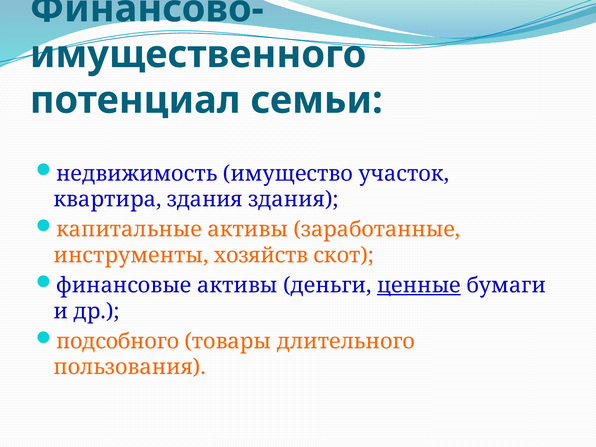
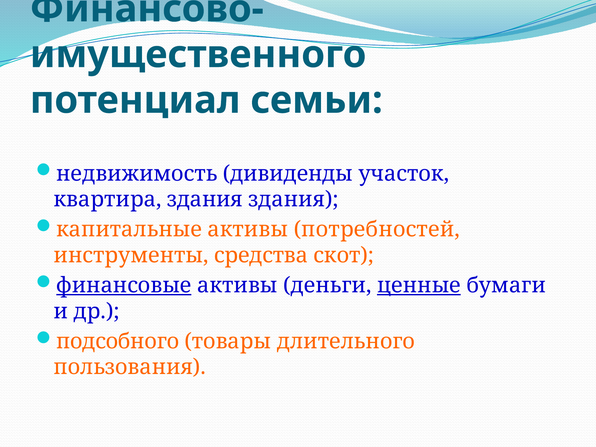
имущество: имущество -> дивиденды
заработанные: заработанные -> потребностей
хозяйств: хозяйств -> средства
финансовые underline: none -> present
